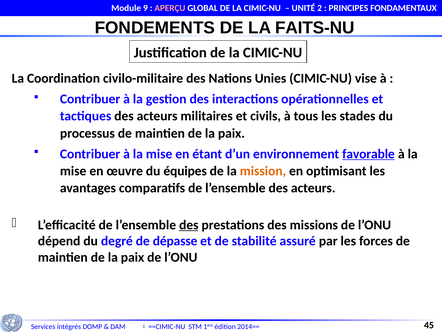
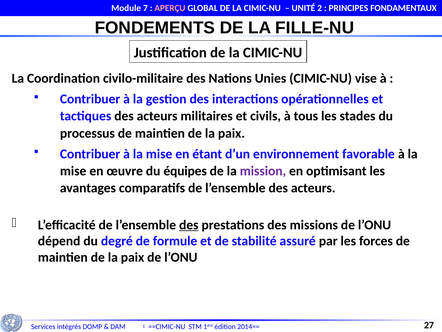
9: 9 -> 7
FAITS-NU: FAITS-NU -> FILLE-NU
favorable underline: present -> none
mission colour: orange -> purple
dépasse: dépasse -> formule
45: 45 -> 27
